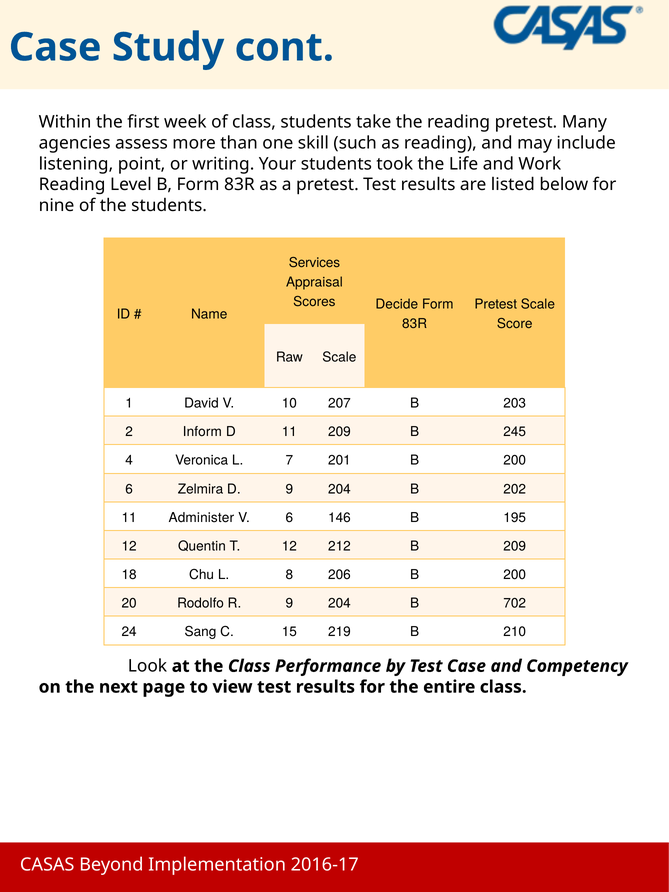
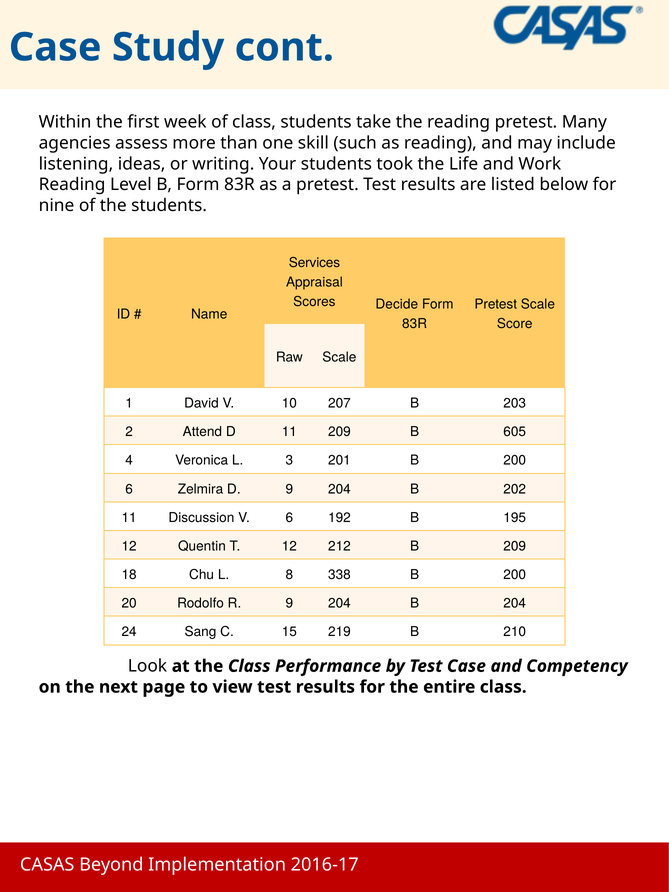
point: point -> ideas
Inform: Inform -> Attend
245: 245 -> 605
7: 7 -> 3
Administer: Administer -> Discussion
146: 146 -> 192
206: 206 -> 338
B 702: 702 -> 204
